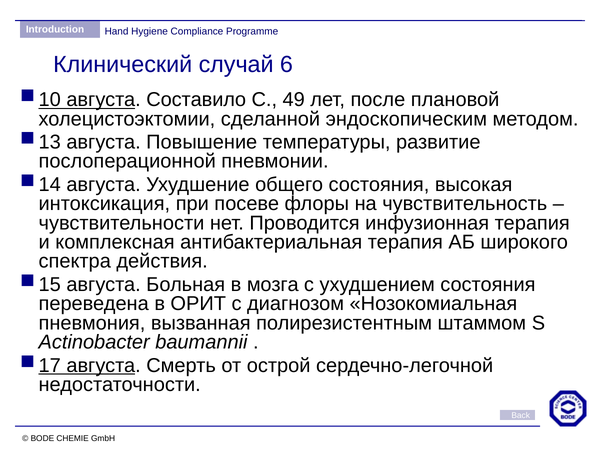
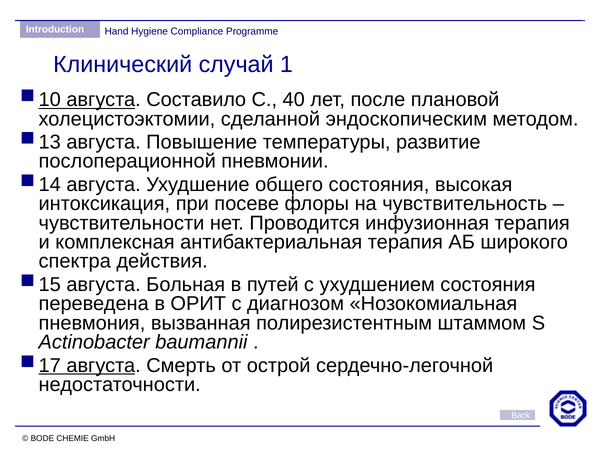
6: 6 -> 1
49: 49 -> 40
мозга: мозга -> путей
